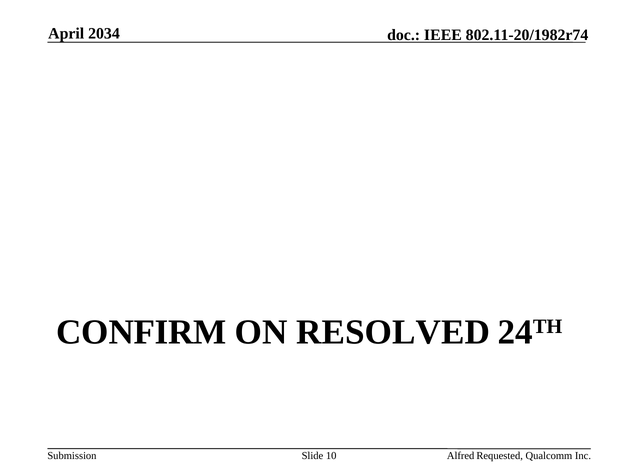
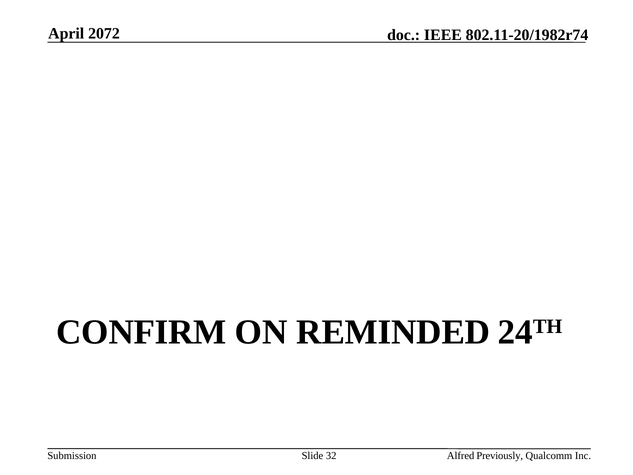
2034: 2034 -> 2072
RESOLVED: RESOLVED -> REMINDED
10: 10 -> 32
Requested: Requested -> Previously
